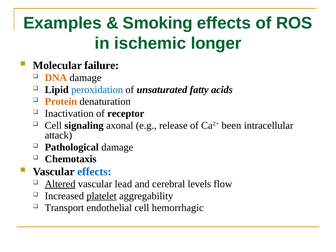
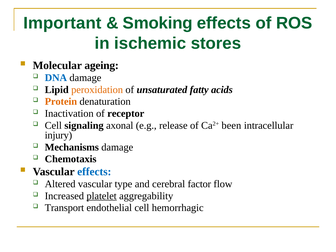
Examples: Examples -> Important
longer: longer -> stores
failure: failure -> ageing
DNA colour: orange -> blue
peroxidation colour: blue -> orange
attack: attack -> injury
Pathological: Pathological -> Mechanisms
Altered underline: present -> none
lead: lead -> type
levels: levels -> factor
